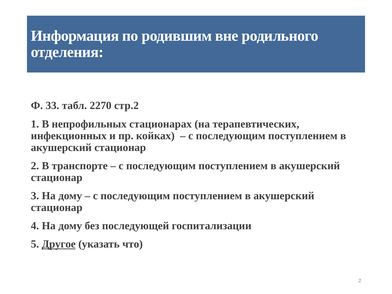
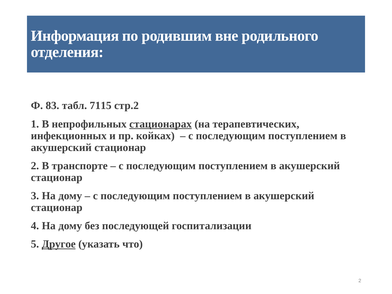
33: 33 -> 83
2270: 2270 -> 7115
стационарах underline: none -> present
